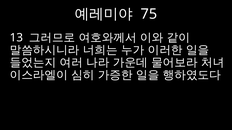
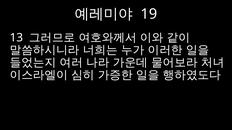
75: 75 -> 19
